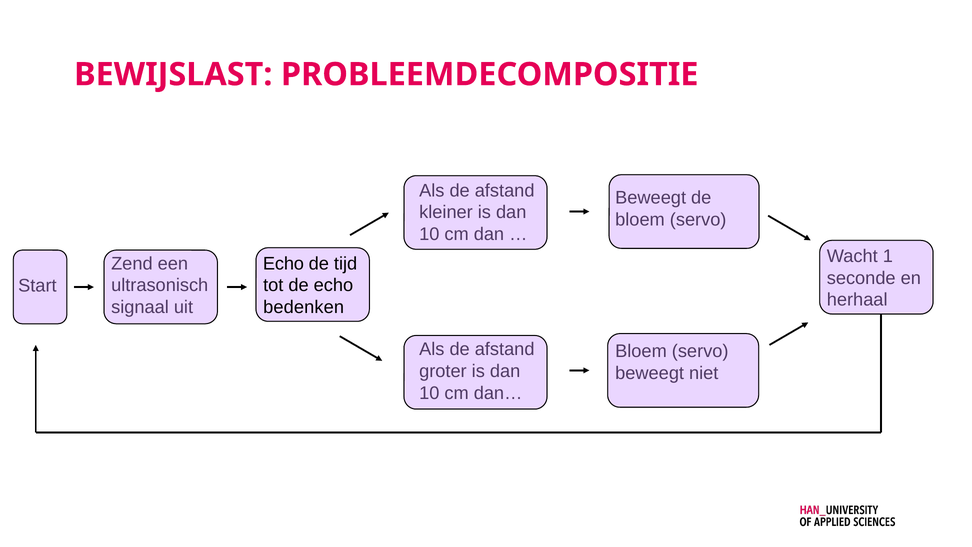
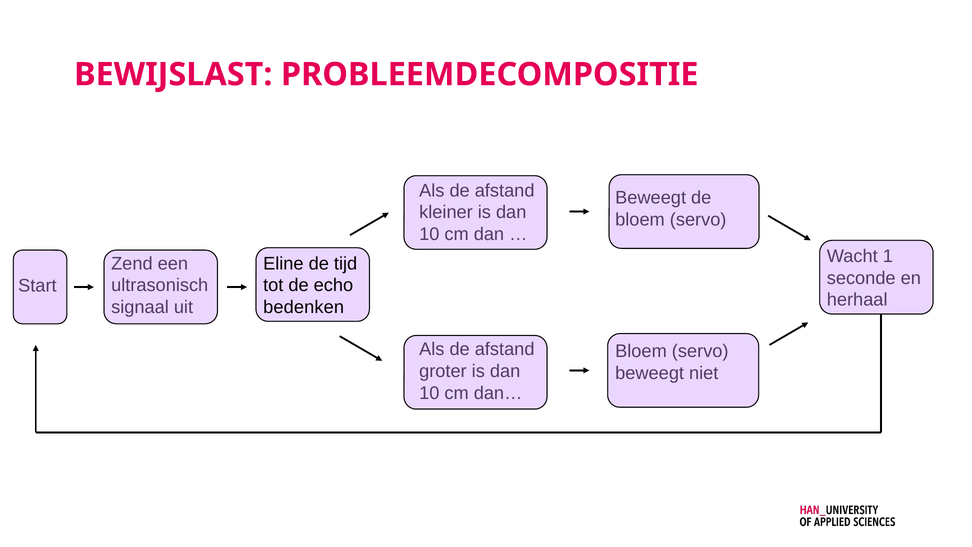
Echo at (283, 263): Echo -> Eline
